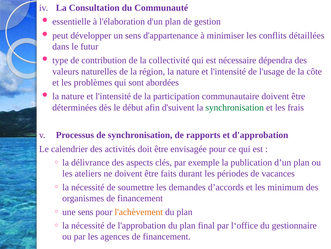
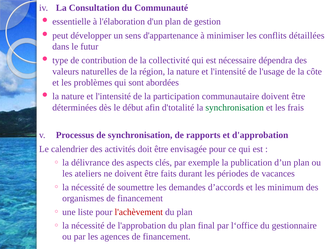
d'suivent: d'suivent -> d'totalité
une sens: sens -> liste
l'achèvement colour: orange -> red
